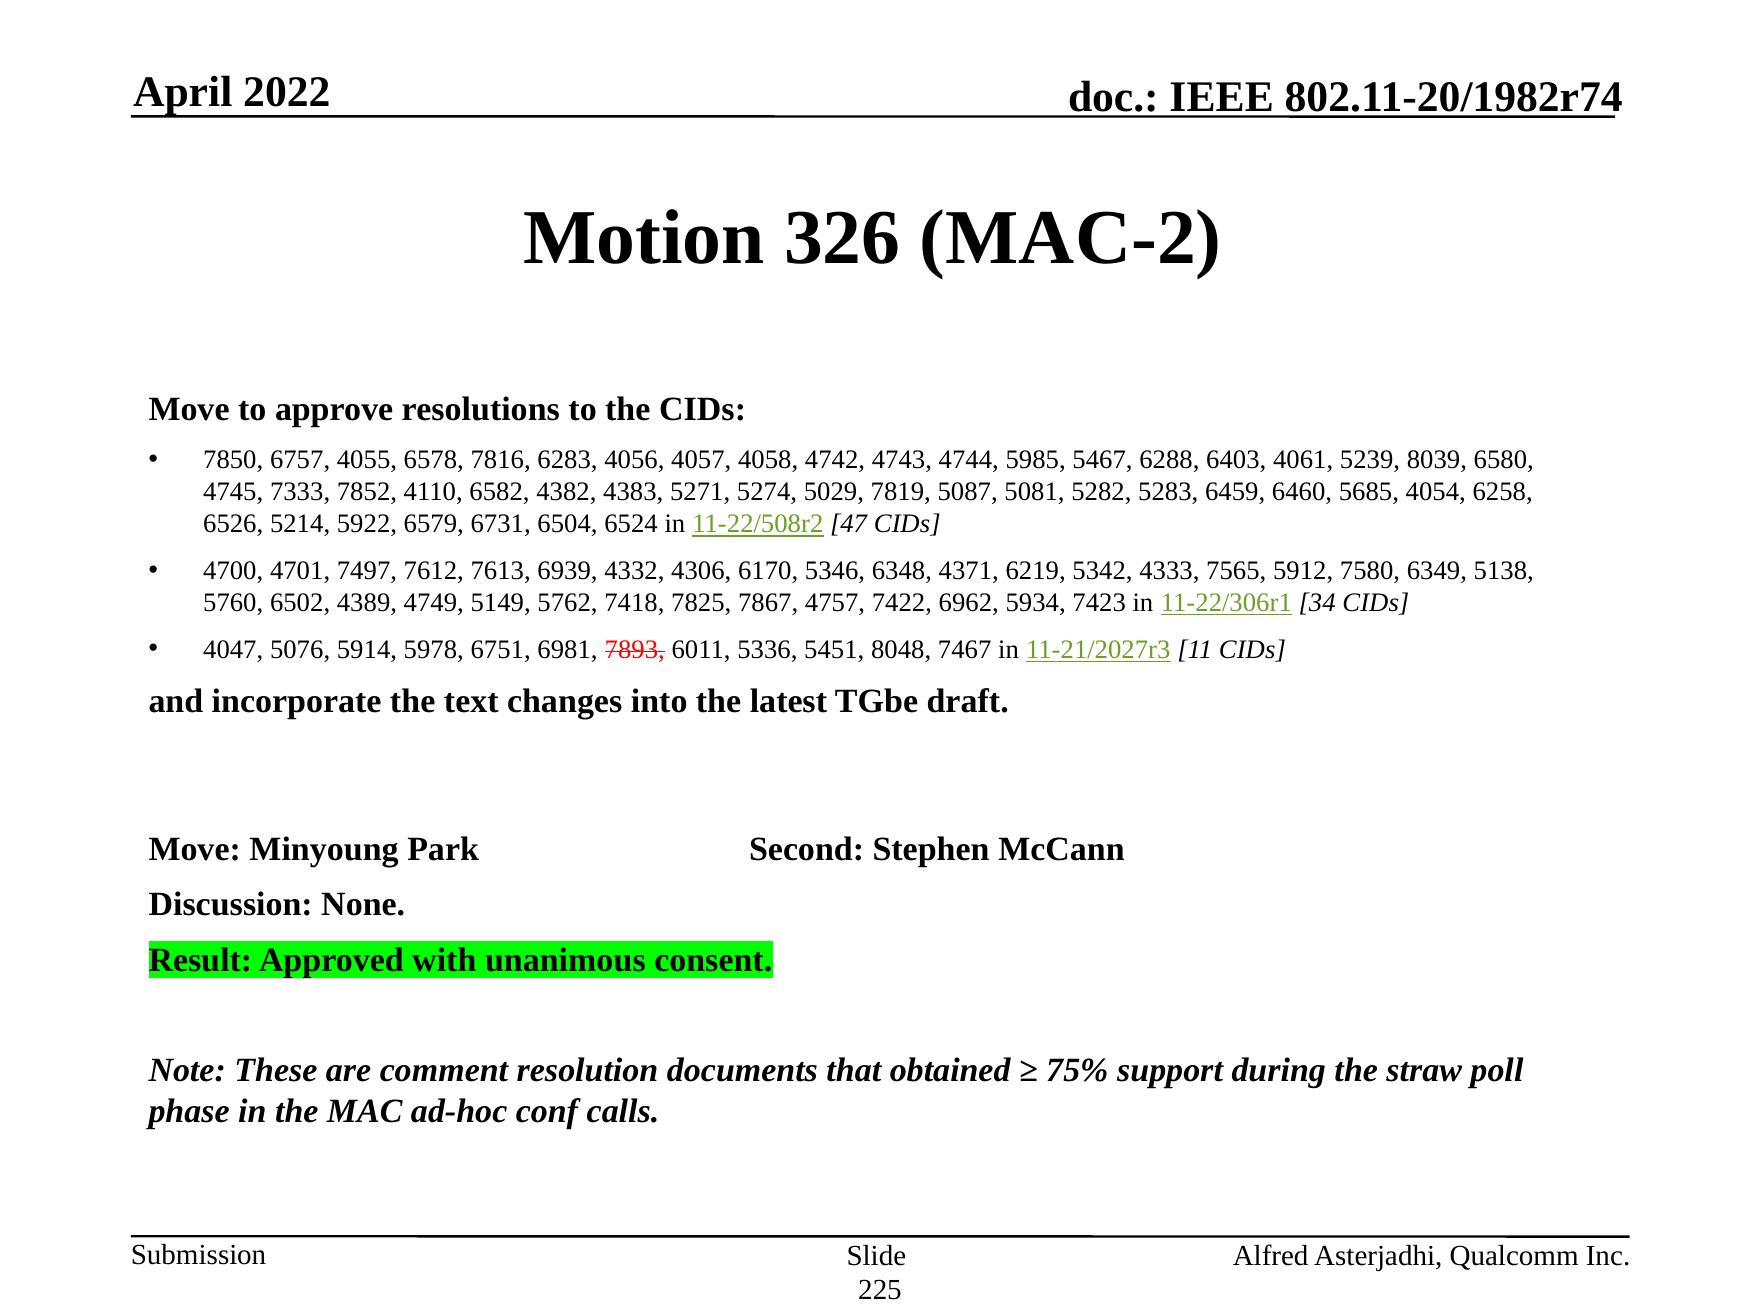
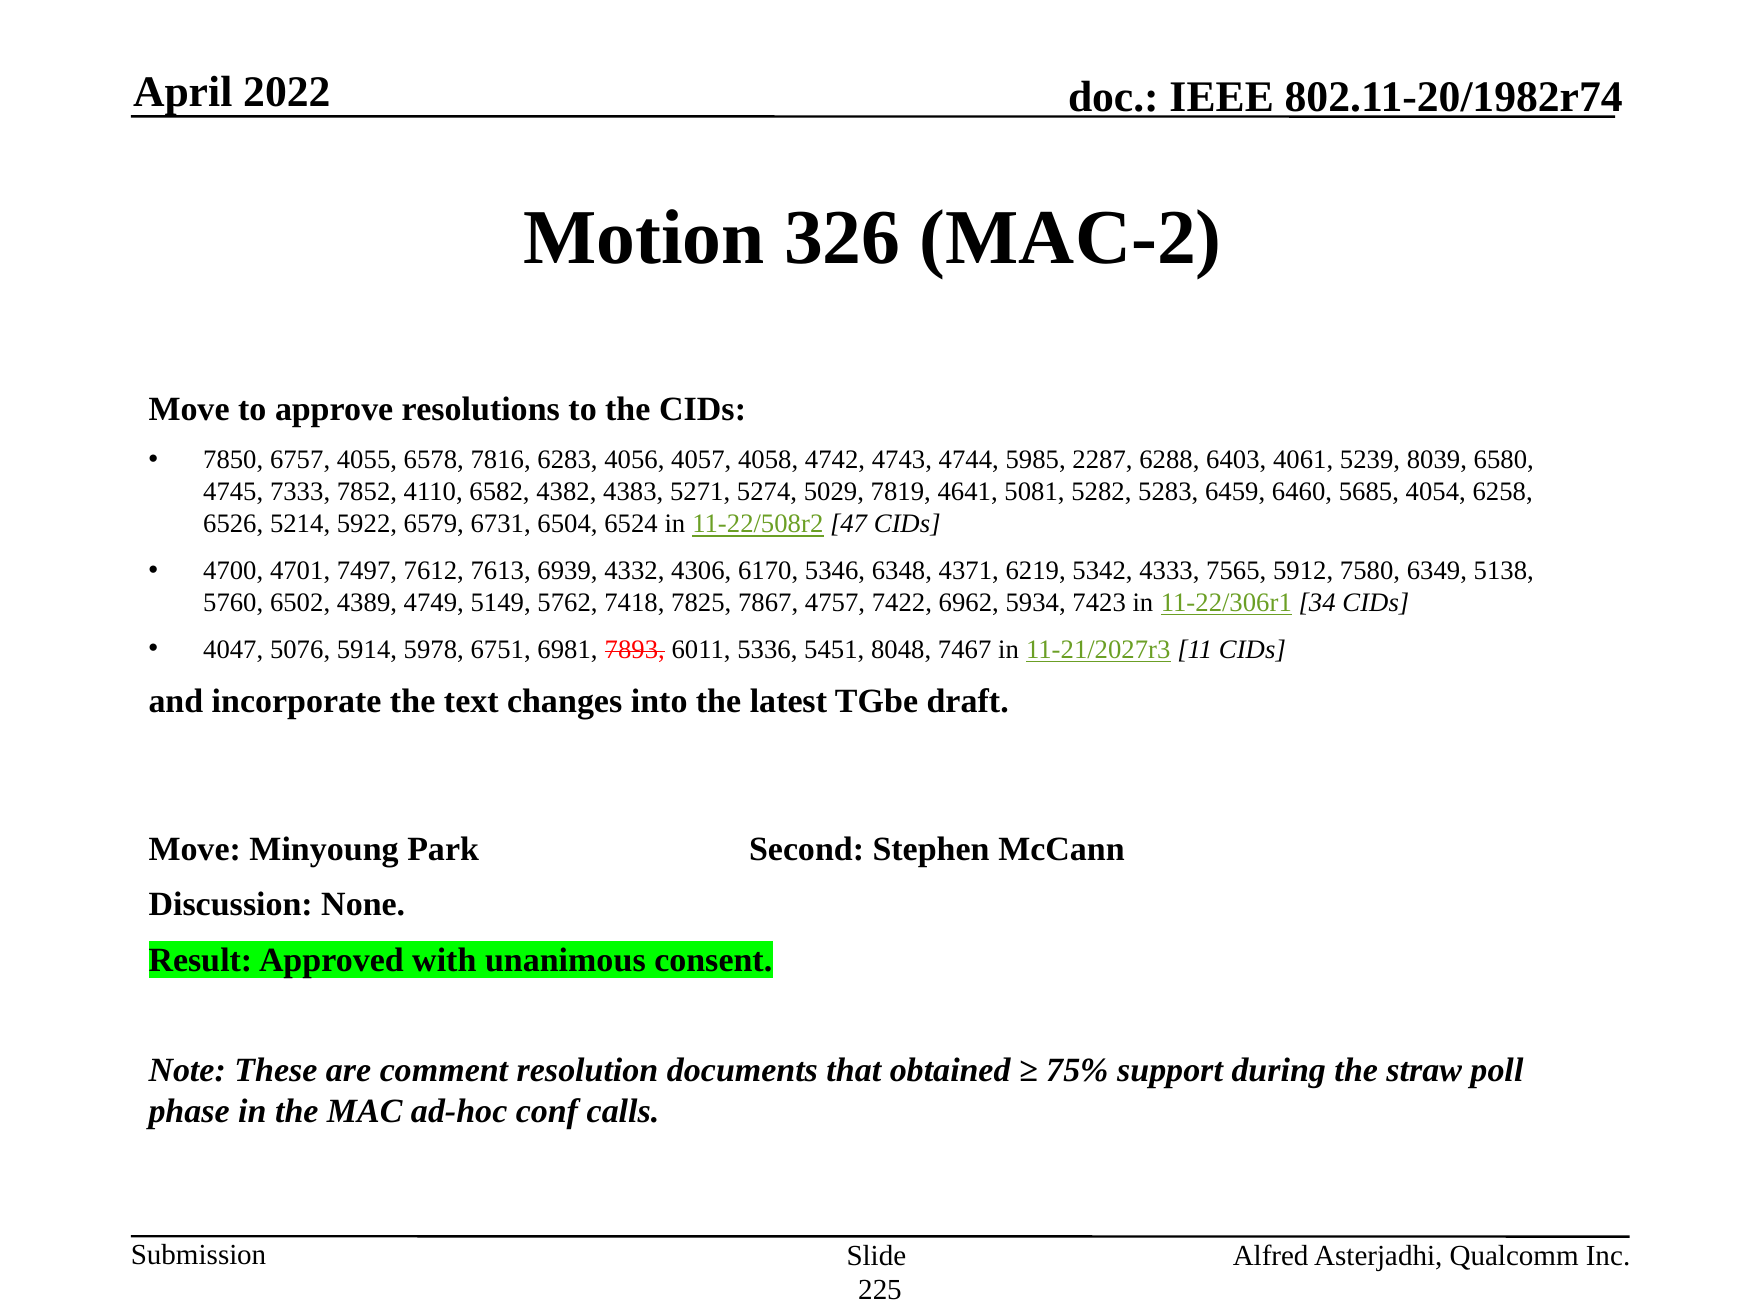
5467: 5467 -> 2287
5087: 5087 -> 4641
